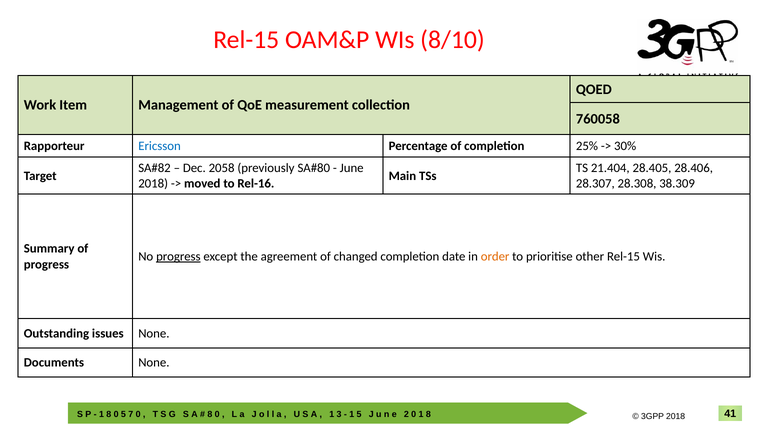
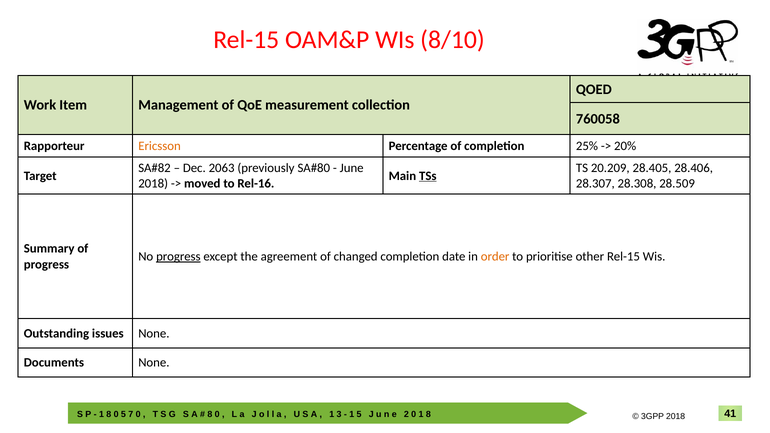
Ericsson colour: blue -> orange
30%: 30% -> 20%
2058: 2058 -> 2063
21.404: 21.404 -> 20.209
TSs underline: none -> present
38.309: 38.309 -> 28.509
